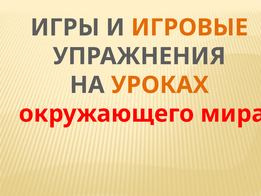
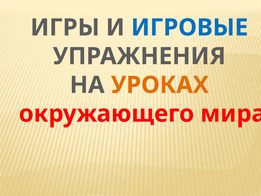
ИГРОВЫЕ colour: orange -> blue
